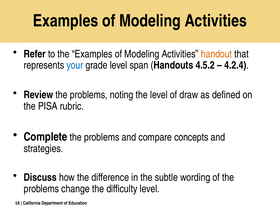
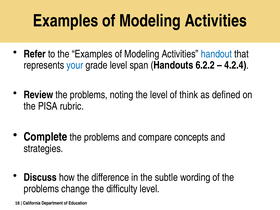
handout colour: orange -> blue
4.5.2: 4.5.2 -> 6.2.2
draw: draw -> think
